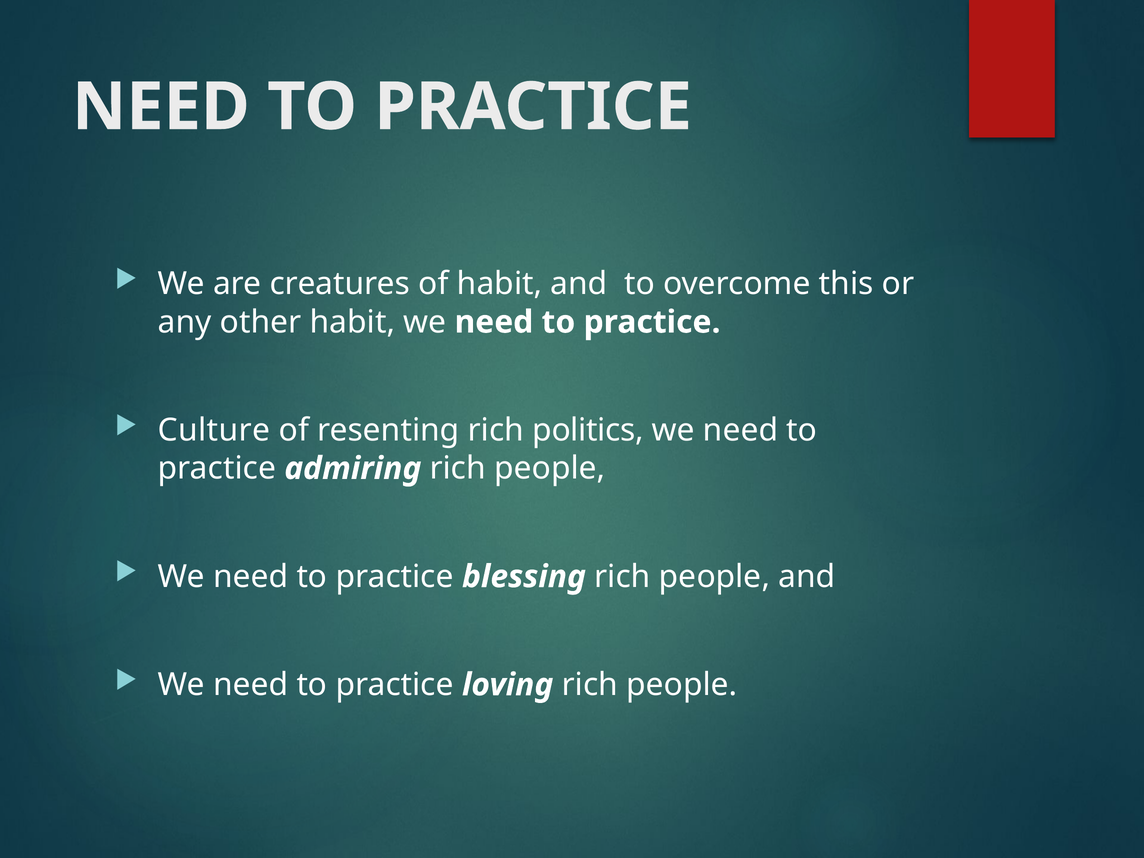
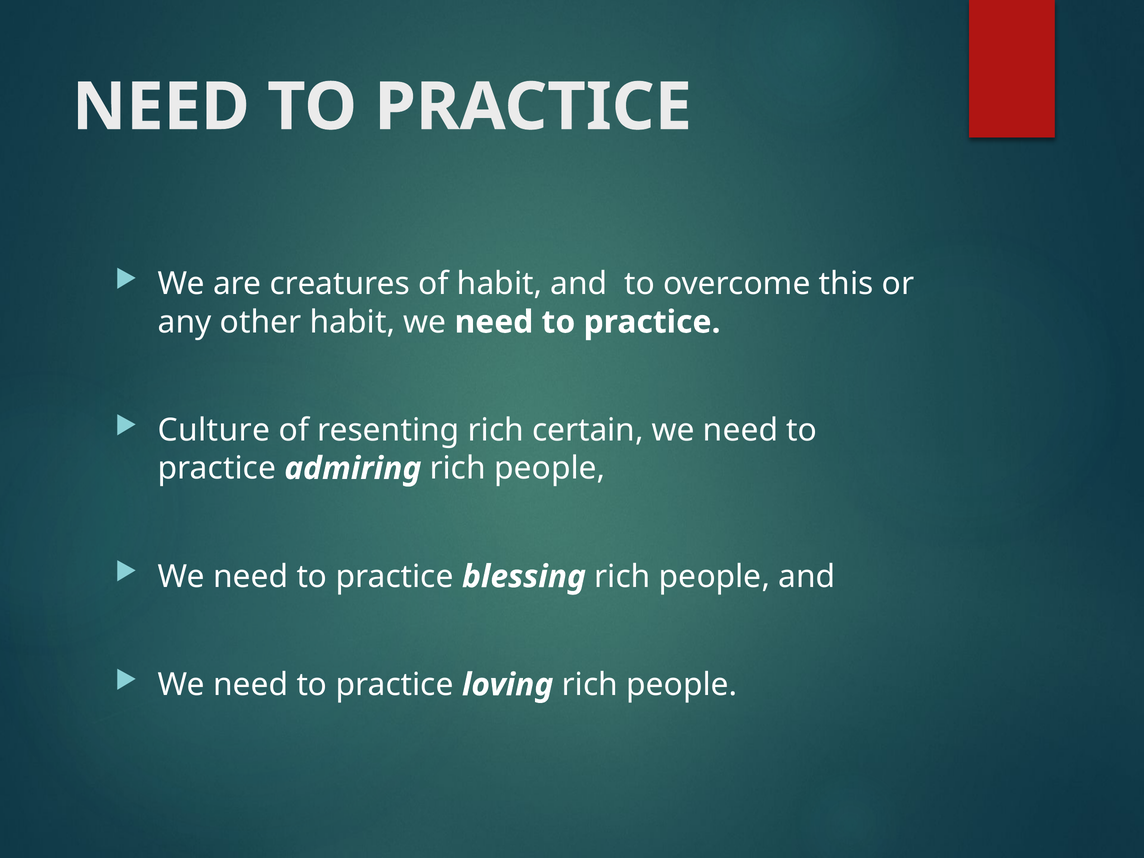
politics: politics -> certain
